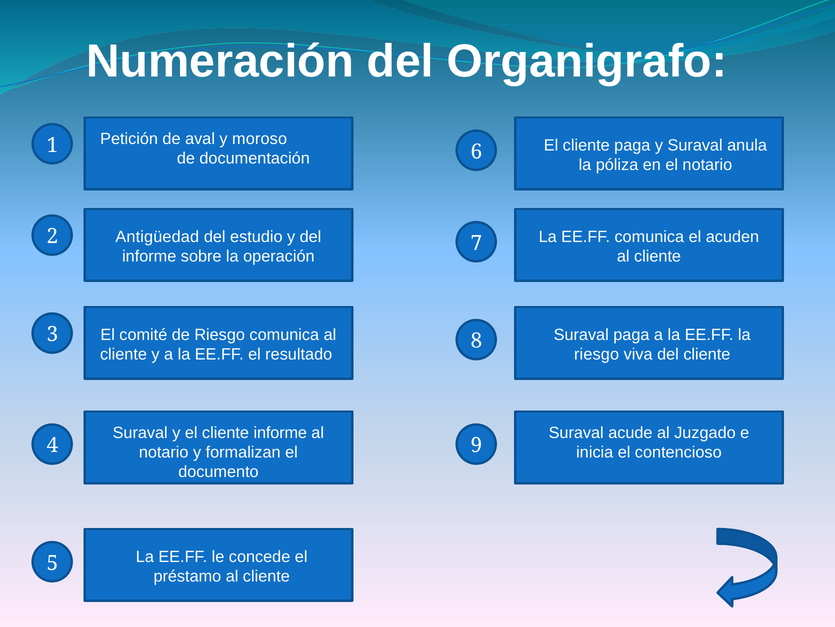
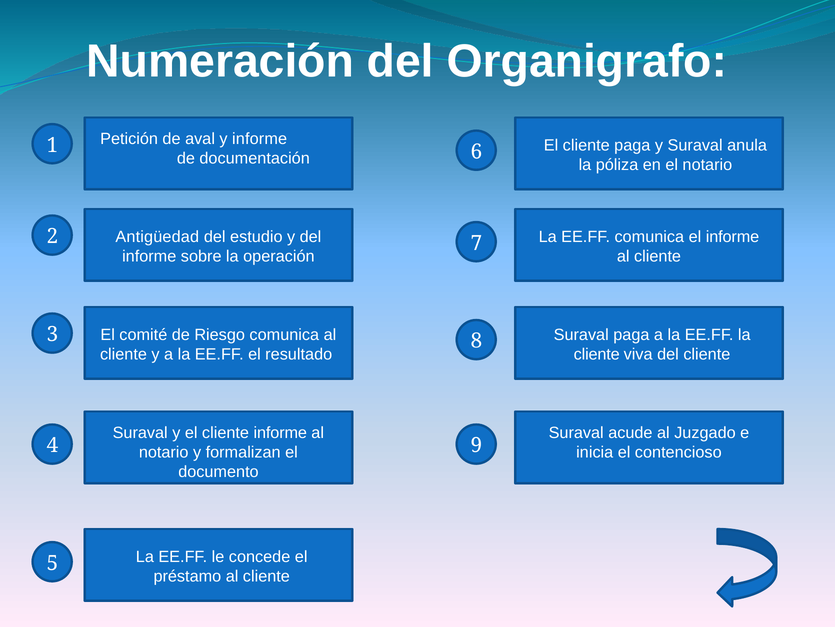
y moroso: moroso -> informe
el acuden: acuden -> informe
riesgo at (597, 354): riesgo -> cliente
